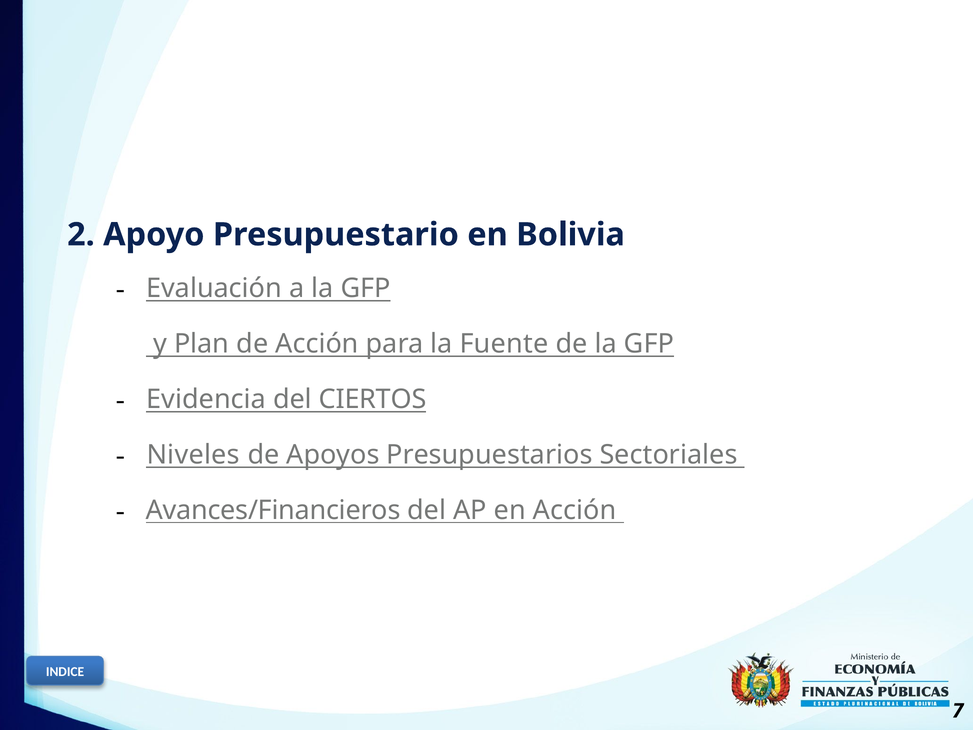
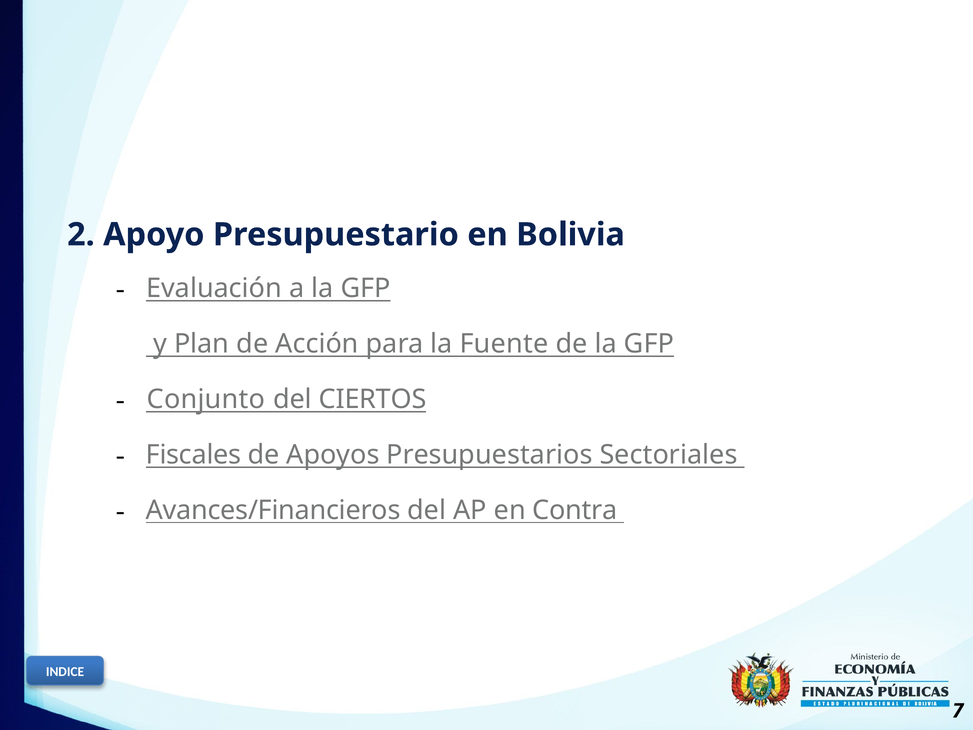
Evidencia: Evidencia -> Conjunto
Niveles: Niveles -> Fiscales
en Acción: Acción -> Contra
